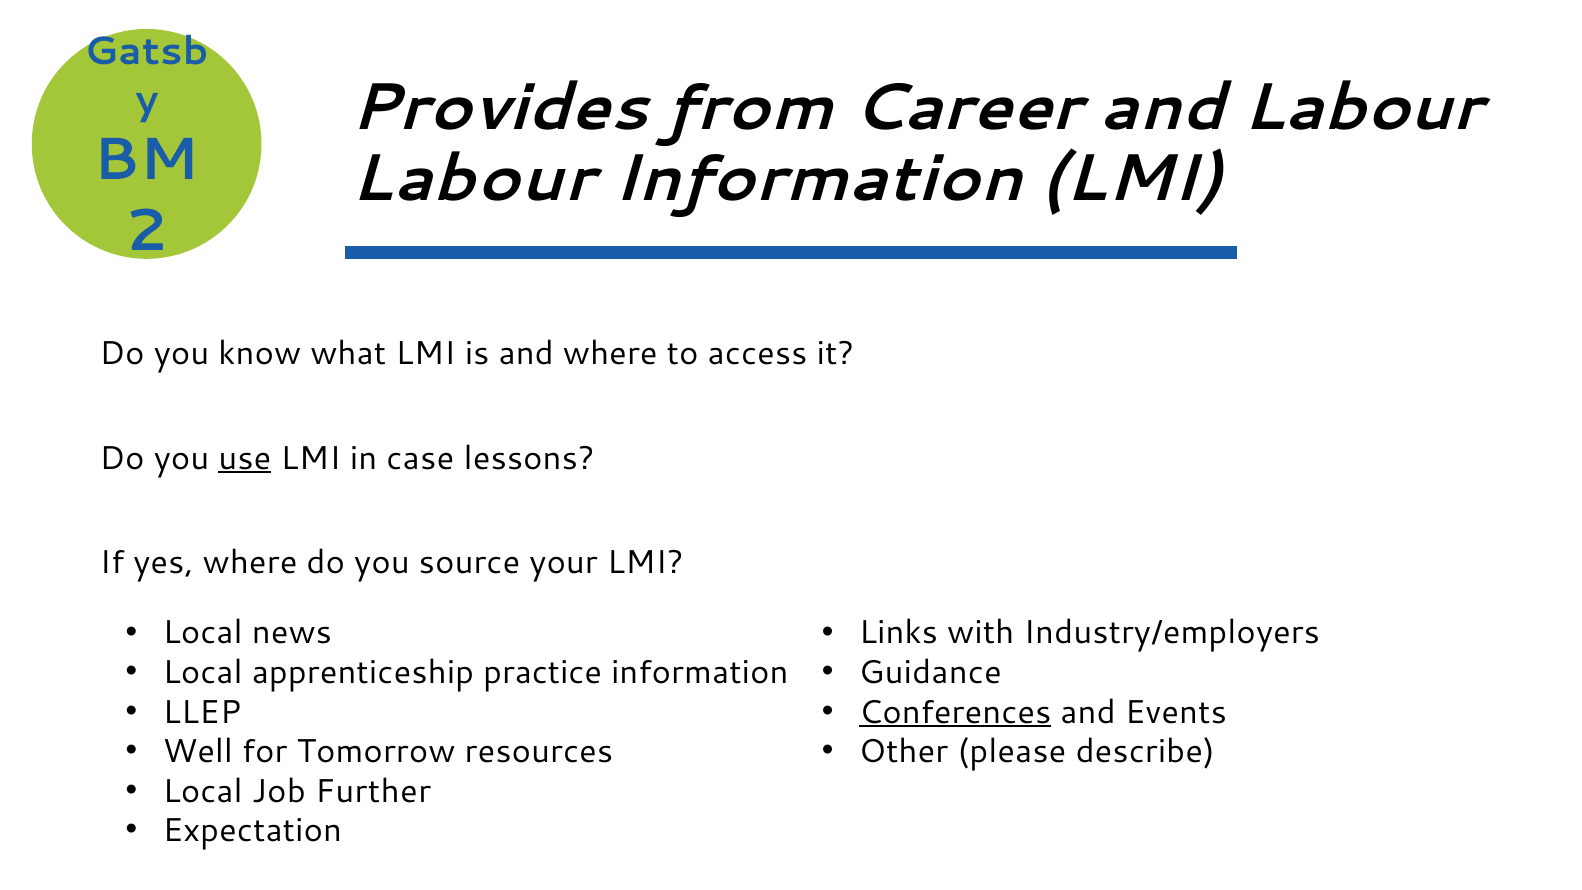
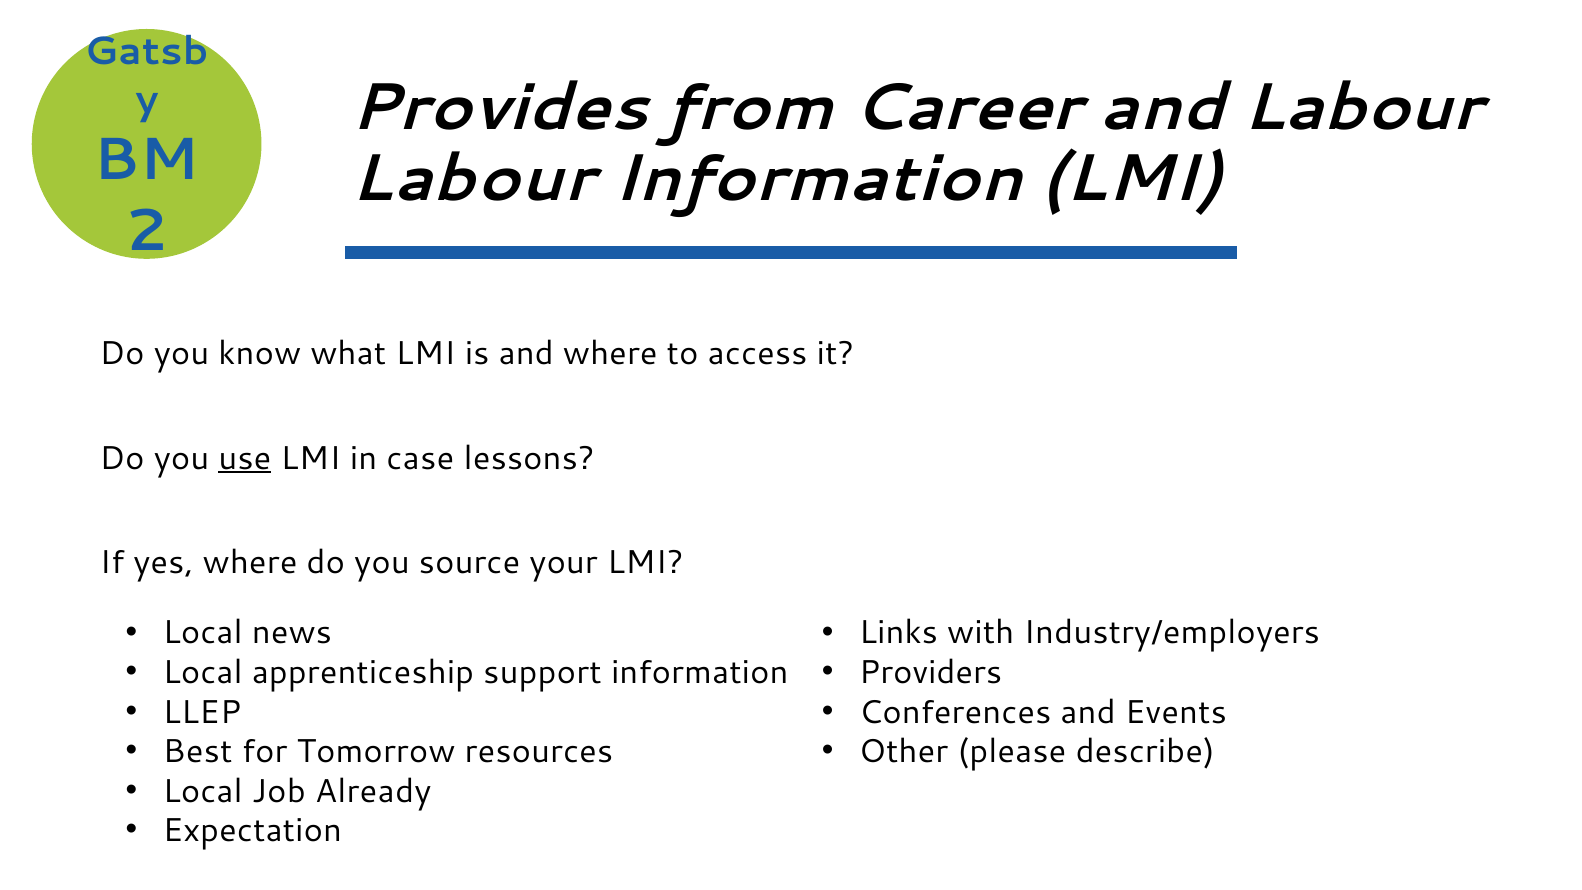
practice: practice -> support
Guidance: Guidance -> Providers
Conferences underline: present -> none
Well: Well -> Best
Further: Further -> Already
